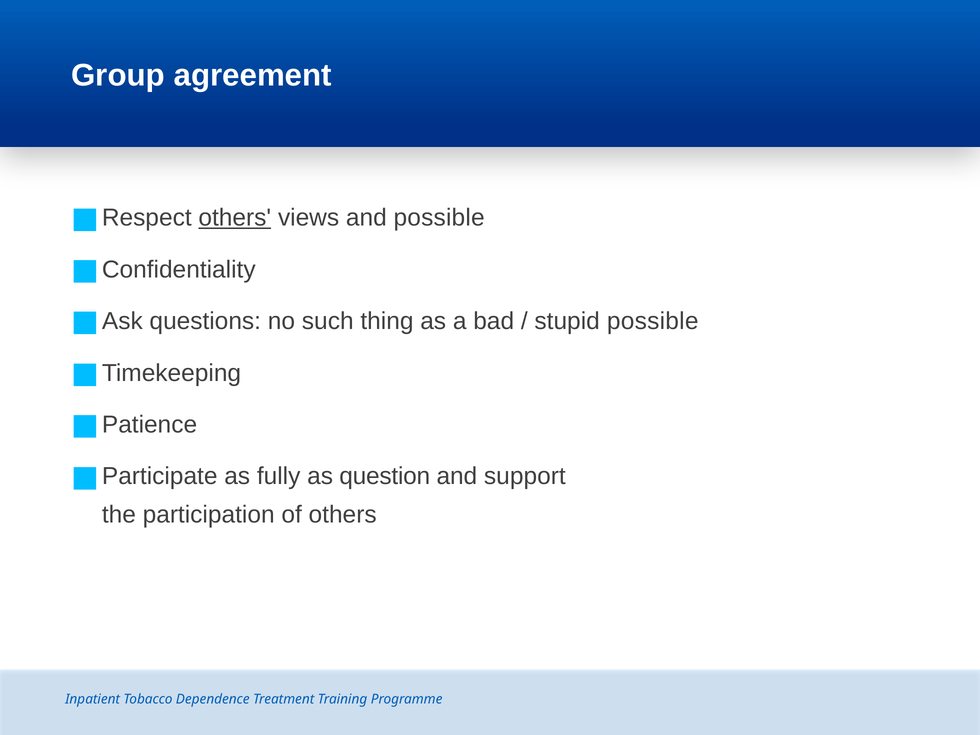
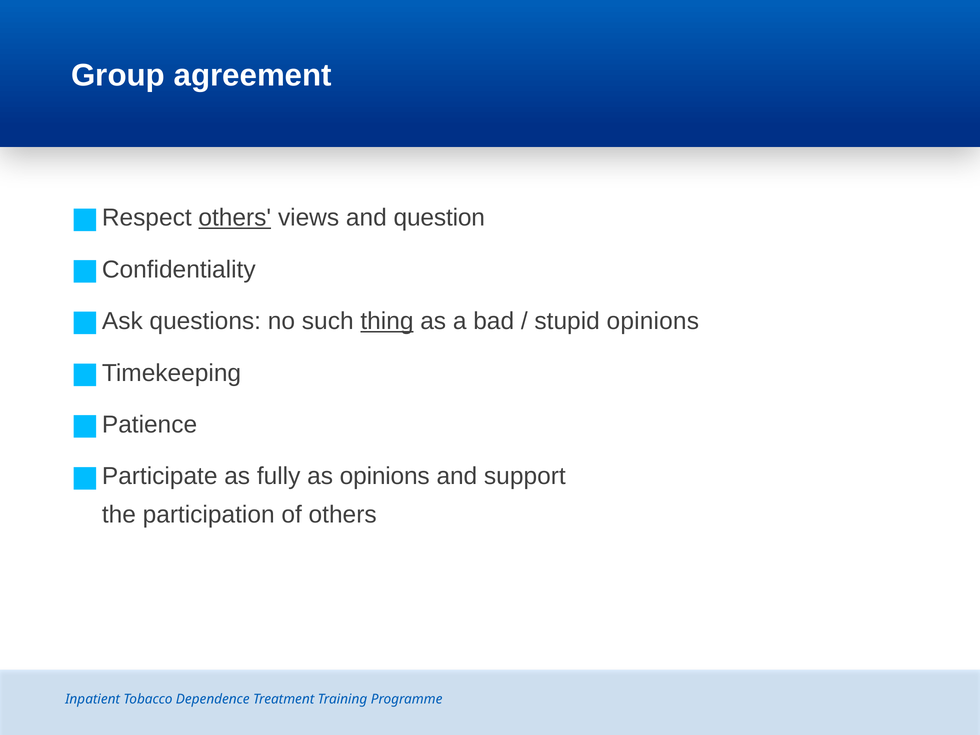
and possible: possible -> question
thing underline: none -> present
stupid possible: possible -> opinions
as question: question -> opinions
